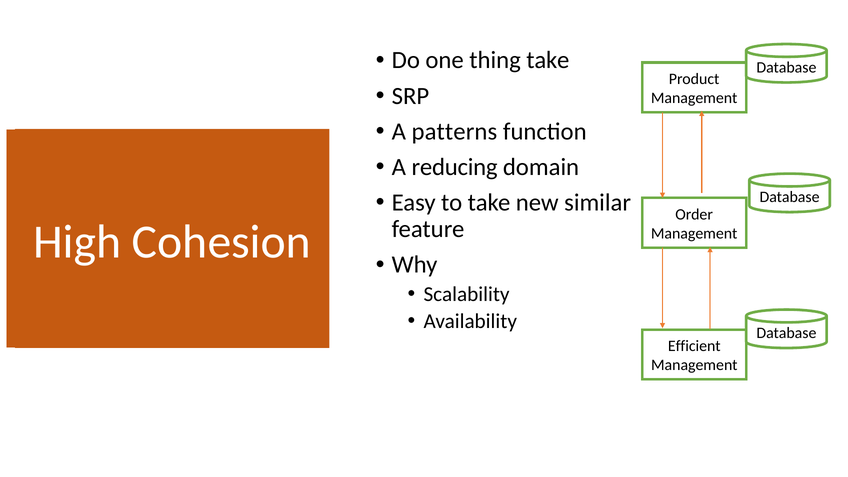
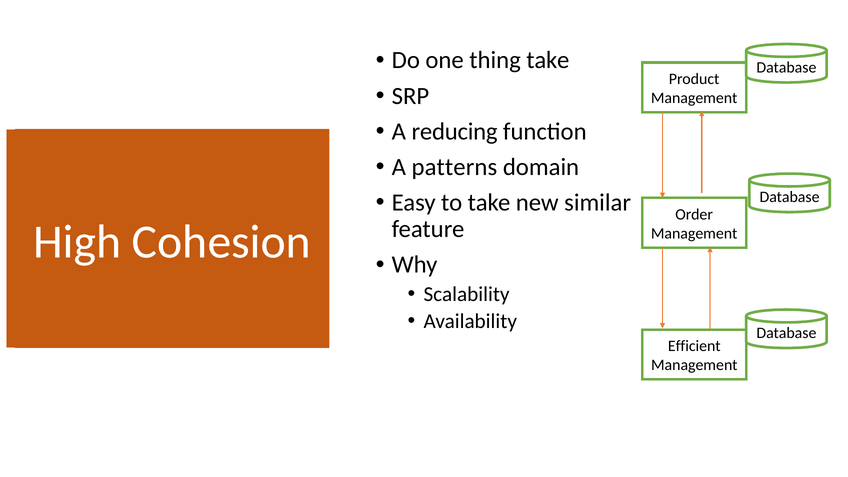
patterns: patterns -> reducing
reducing: reducing -> patterns
